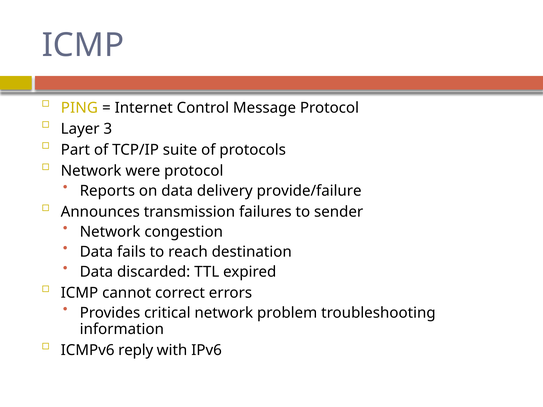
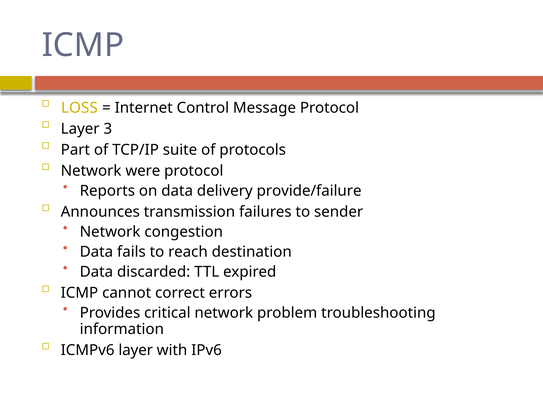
PING: PING -> LOSS
ICMPv6 reply: reply -> layer
